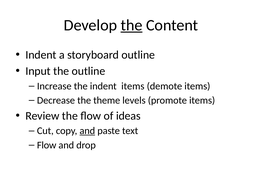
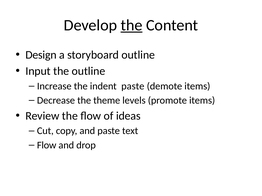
Indent at (41, 55): Indent -> Design
indent items: items -> paste
and at (87, 131) underline: present -> none
